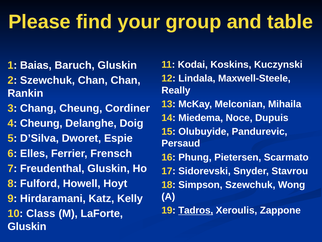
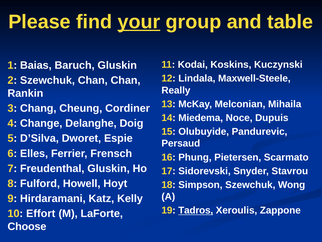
your underline: none -> present
4 Cheung: Cheung -> Change
Class: Class -> Effort
Gluskin at (27, 226): Gluskin -> Choose
